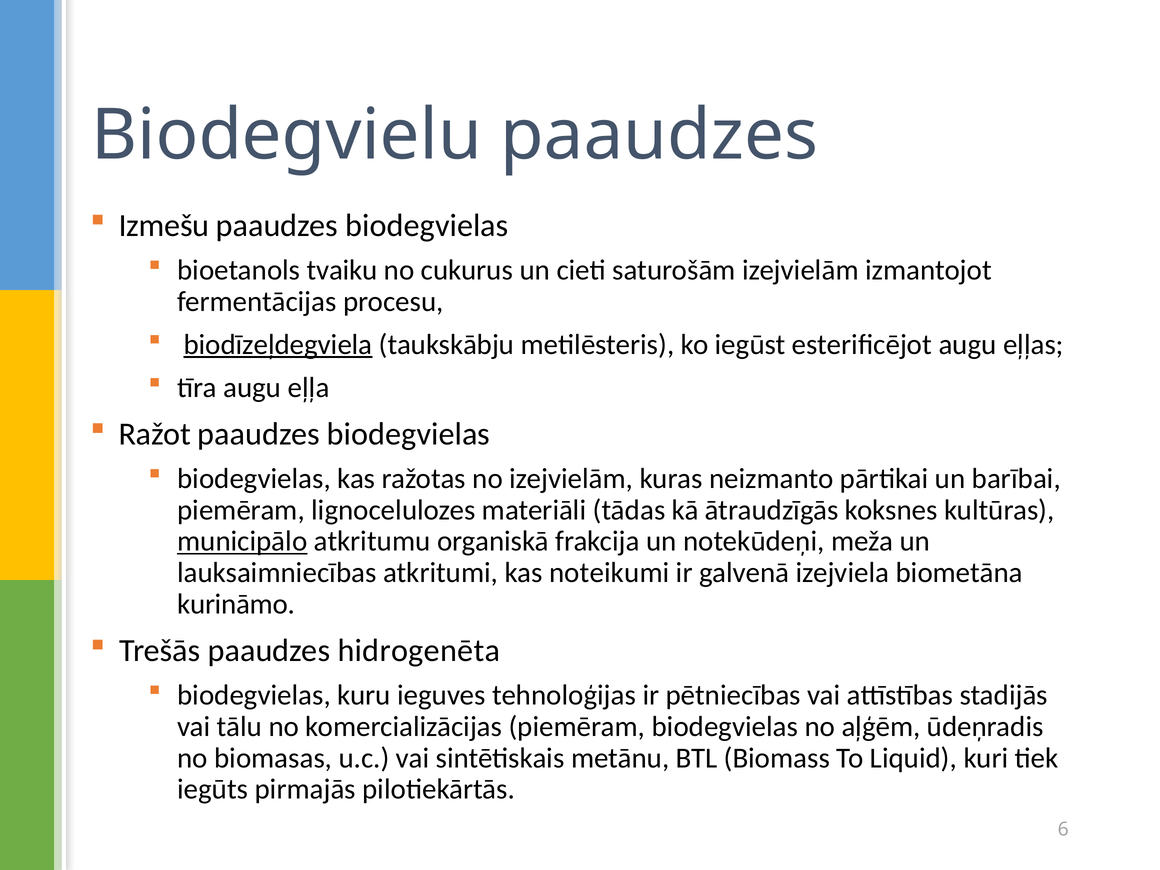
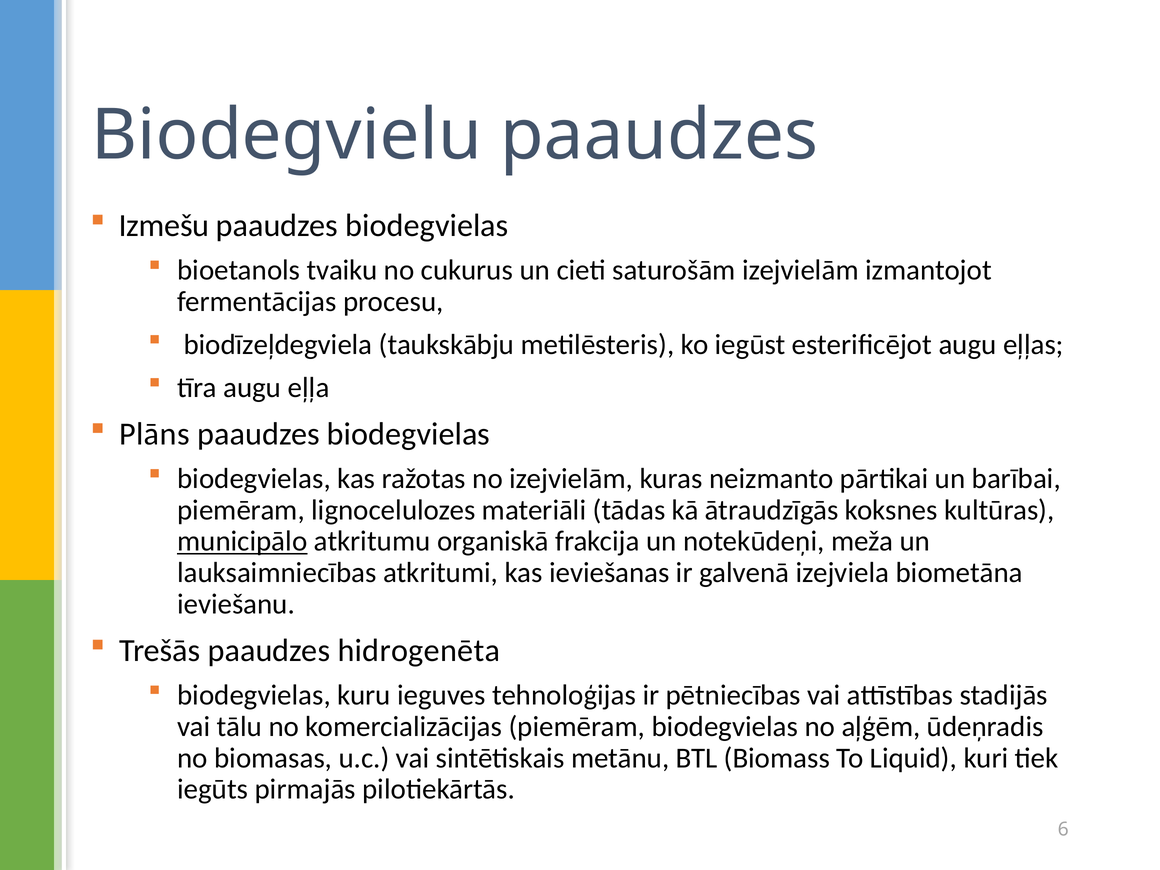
biodīzeļdegviela underline: present -> none
Ražot: Ražot -> Plāns
noteikumi: noteikumi -> ieviešanas
kurināmo: kurināmo -> ieviešanu
